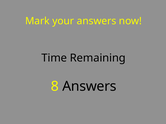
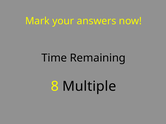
8 Answers: Answers -> Multiple
